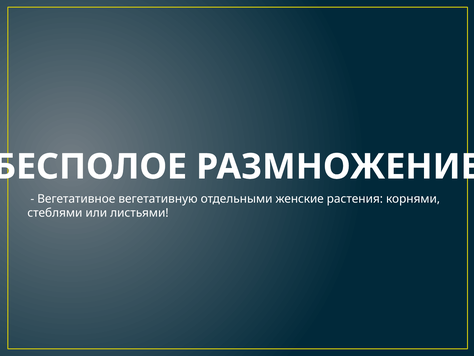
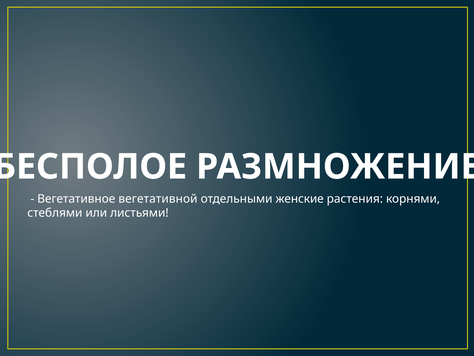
вегетативную: вегетативную -> вегетативной
